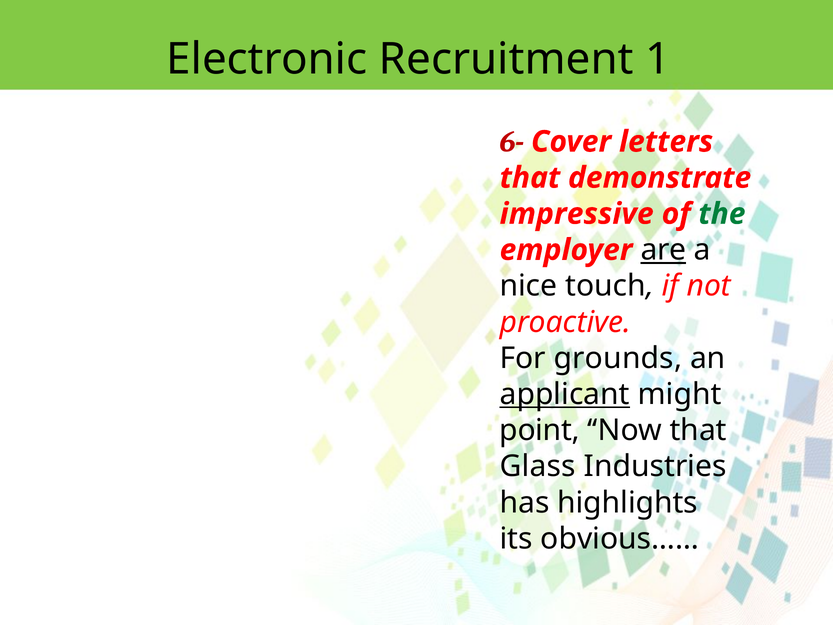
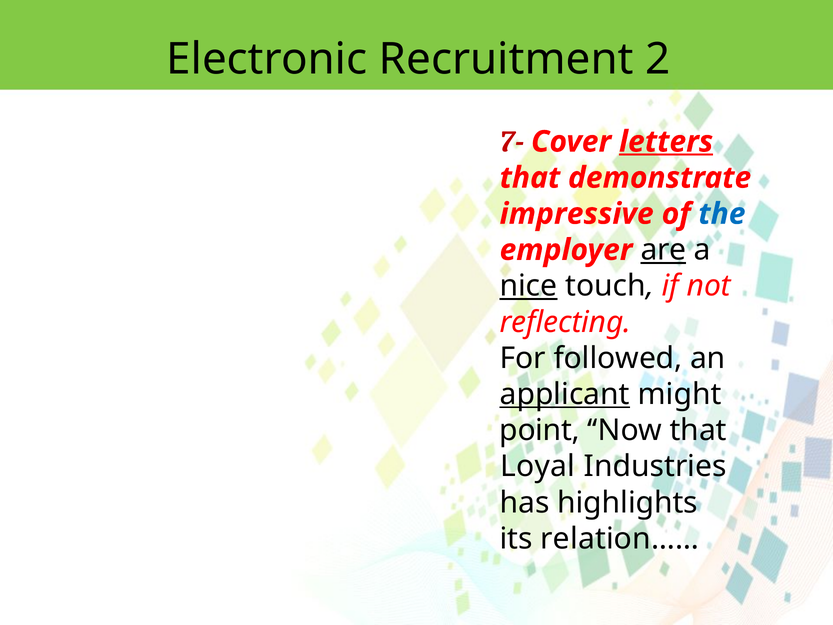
1: 1 -> 2
6-: 6- -> 7-
letters underline: none -> present
the colour: green -> blue
nice underline: none -> present
proactive: proactive -> reflecting
grounds: grounds -> followed
Glass: Glass -> Loyal
obvious……: obvious…… -> relation……
